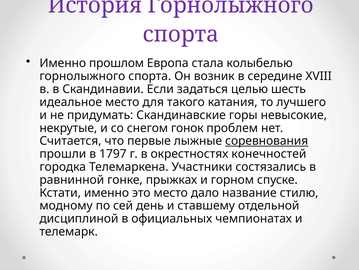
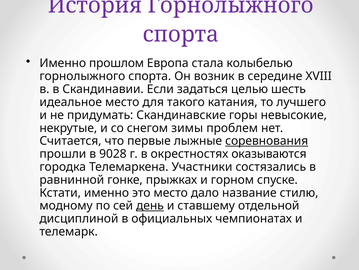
гонок: гонок -> зимы
1797: 1797 -> 9028
конечностей: конечностей -> оказываются
день underline: none -> present
